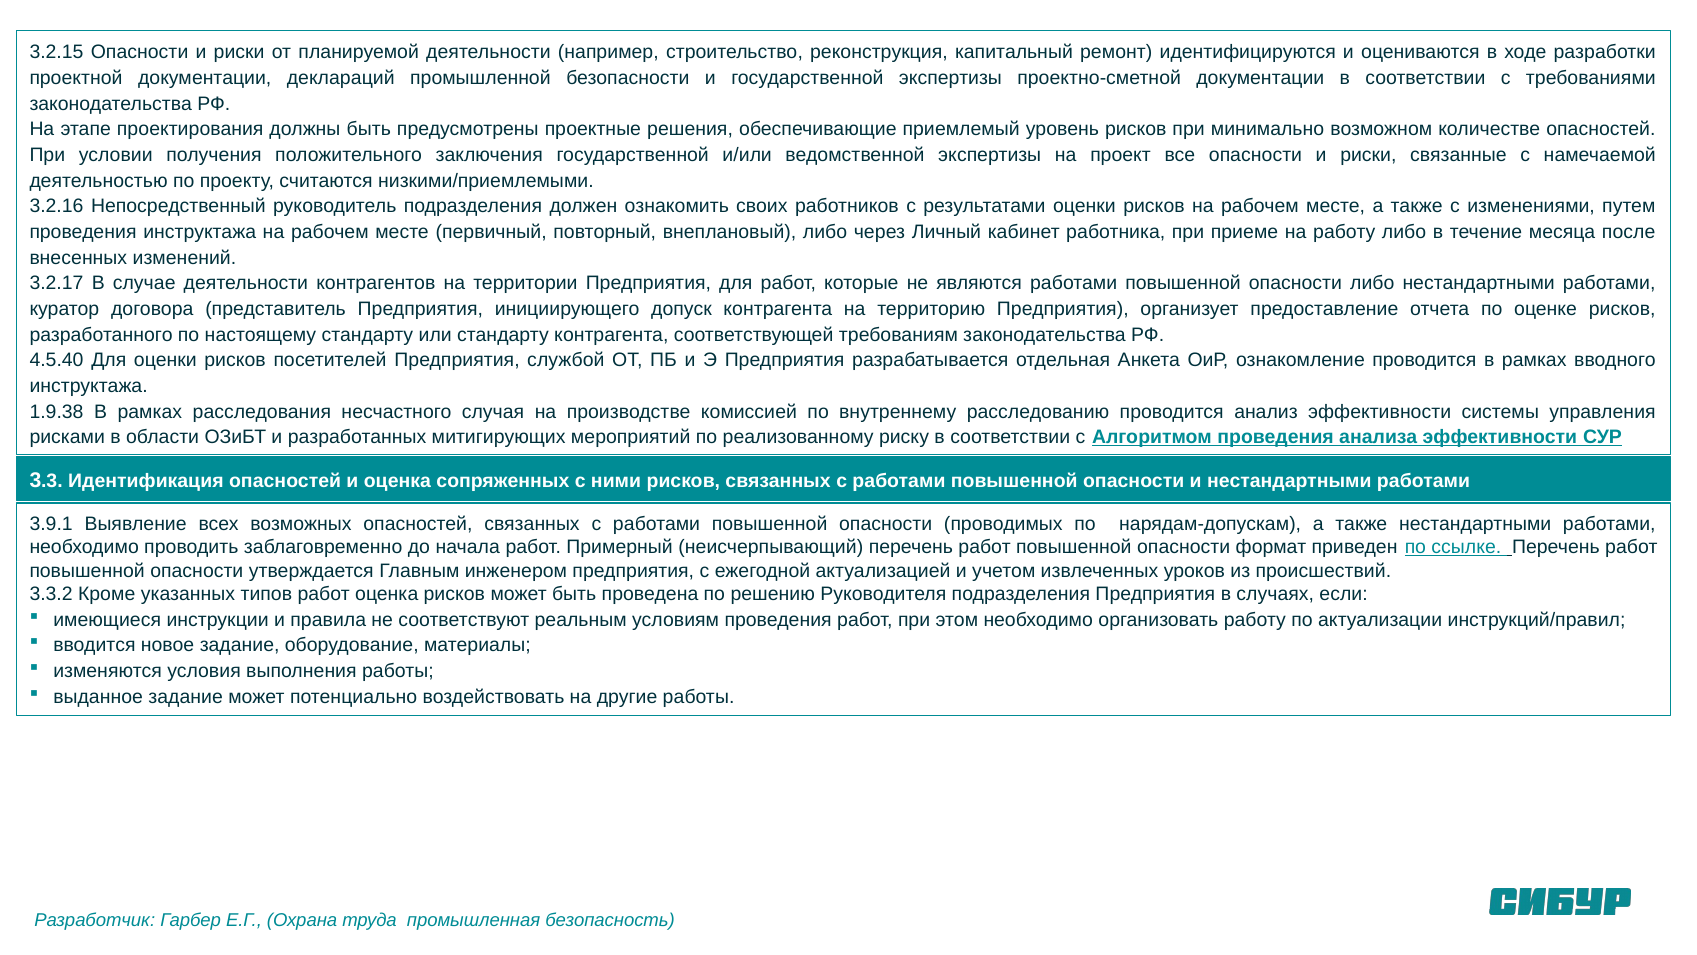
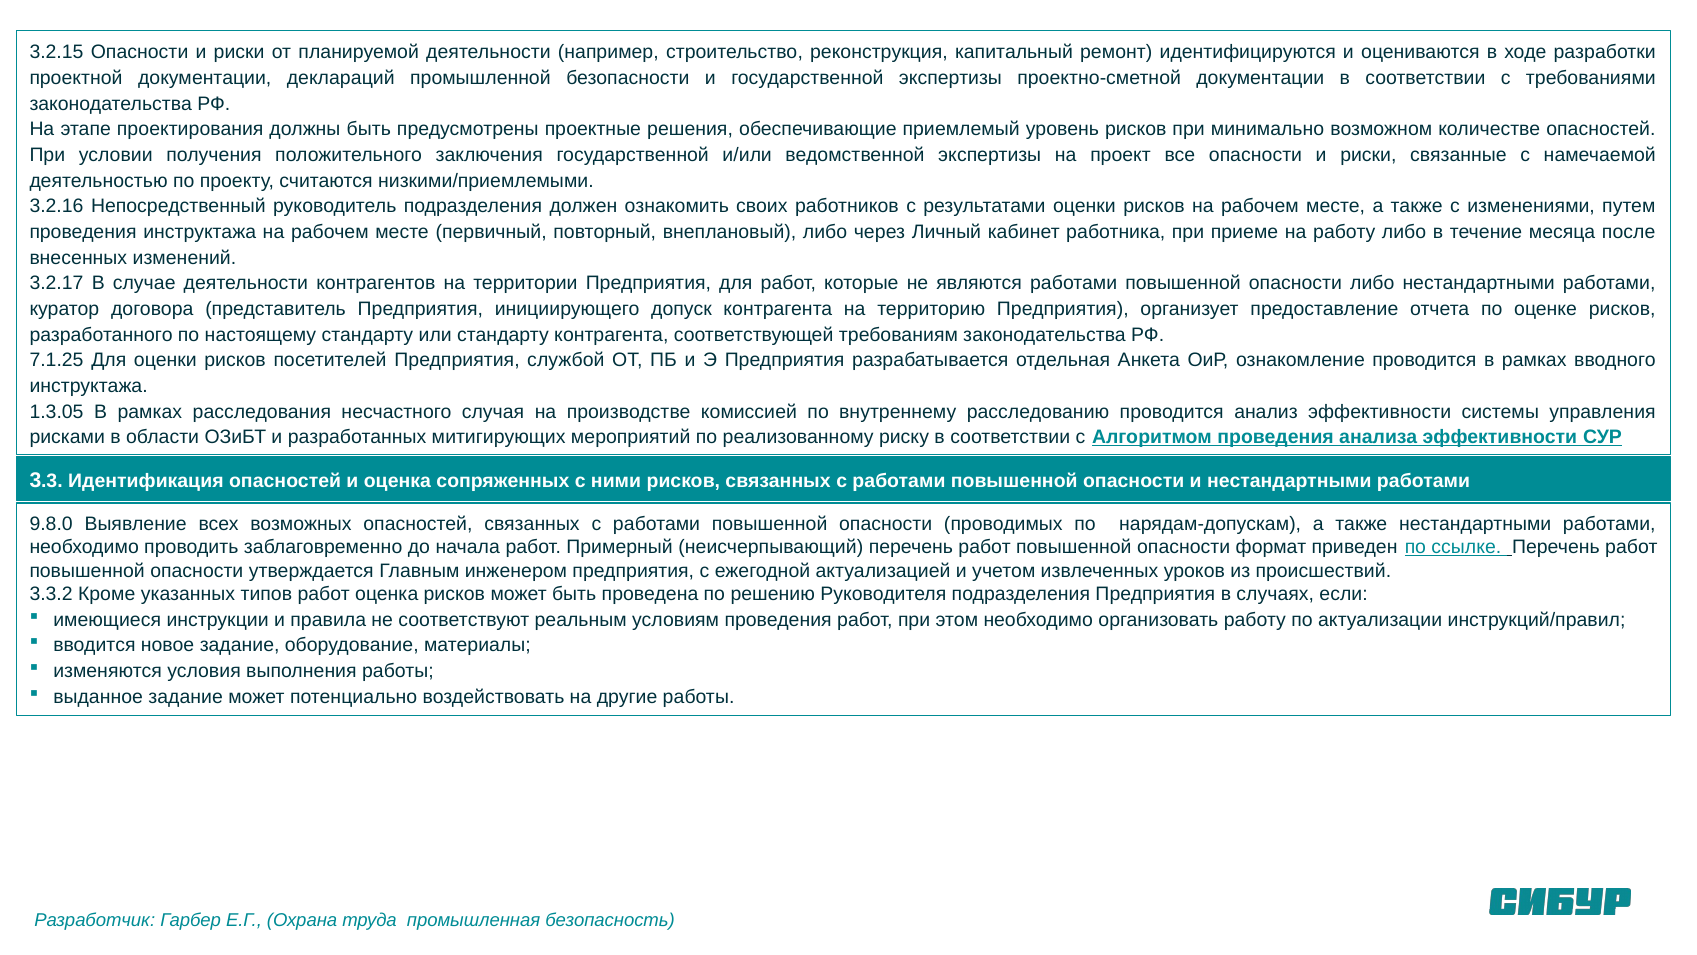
4.5.40: 4.5.40 -> 7.1.25
1.9.38: 1.9.38 -> 1.3.05
3.9.1: 3.9.1 -> 9.8.0
